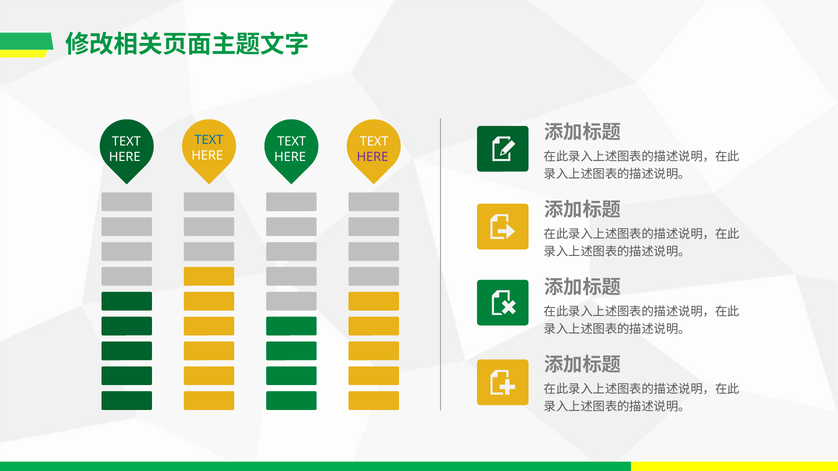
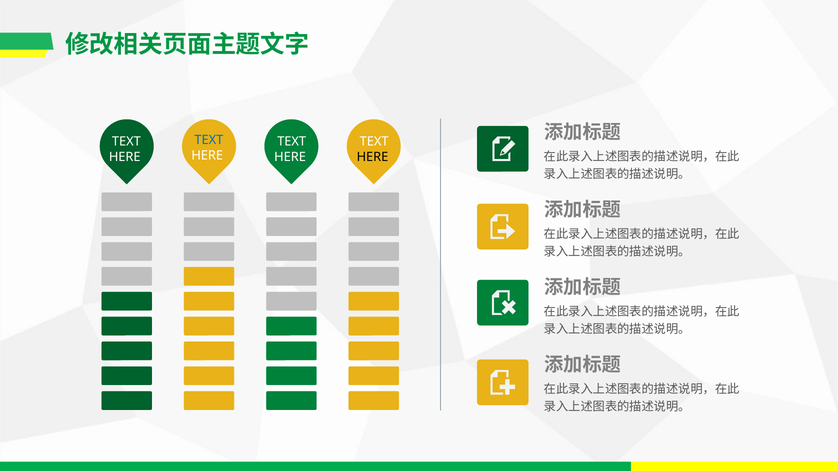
HERE at (372, 157) colour: purple -> black
